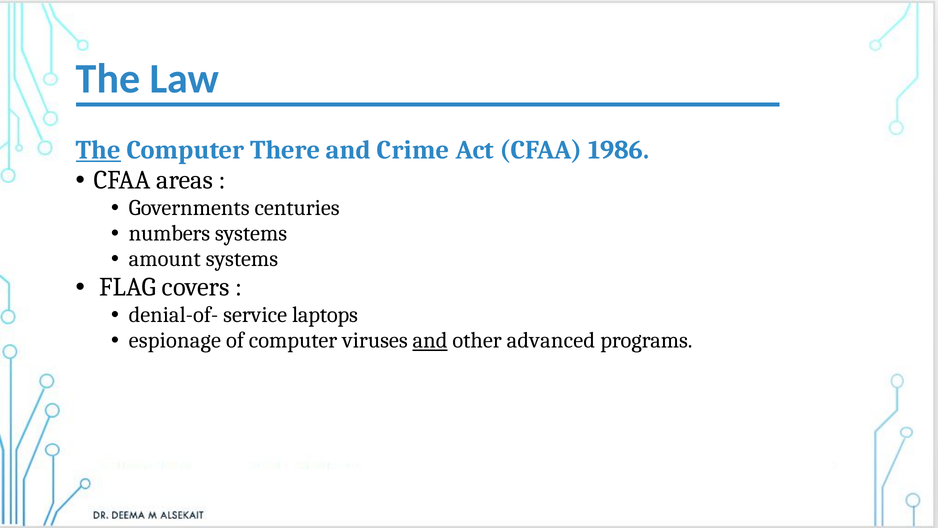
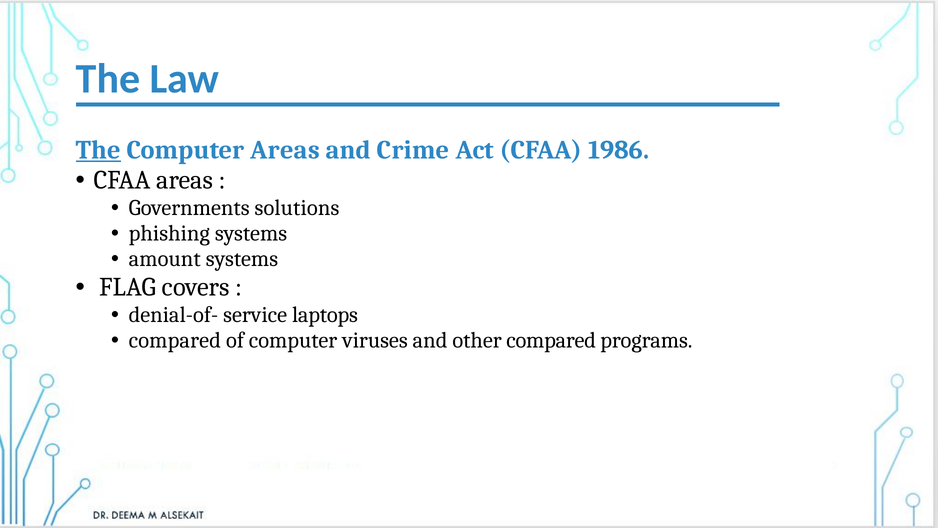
Computer There: There -> Areas
centuries: centuries -> solutions
numbers: numbers -> phishing
espionage at (175, 340): espionage -> compared
and at (430, 340) underline: present -> none
other advanced: advanced -> compared
